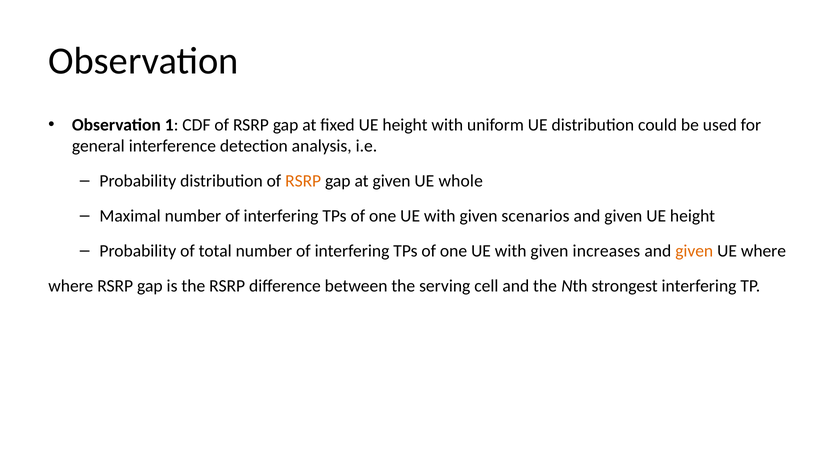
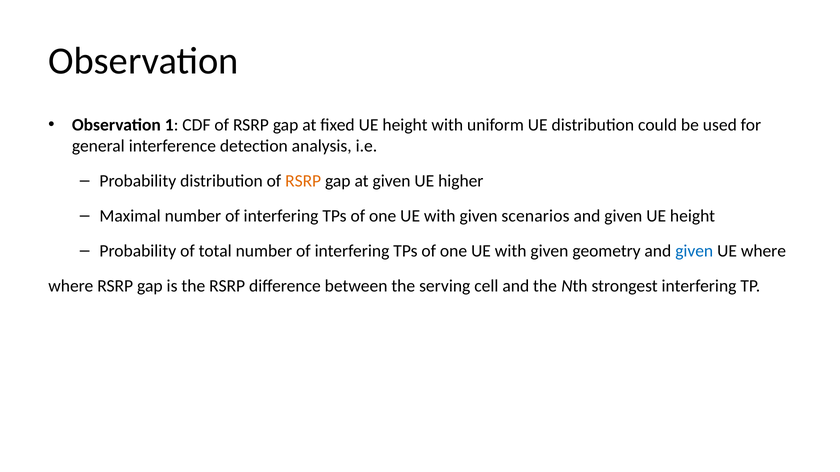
whole: whole -> higher
increases: increases -> geometry
given at (694, 251) colour: orange -> blue
